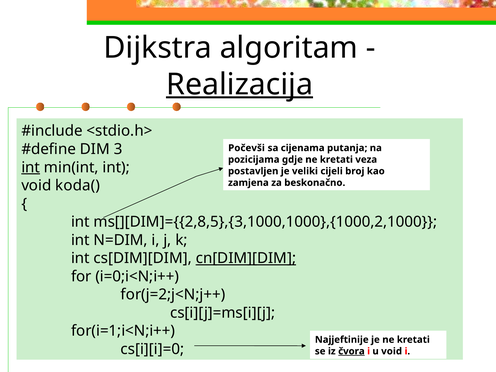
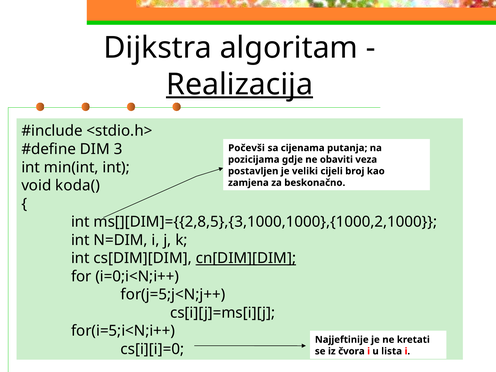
gdje ne kretati: kretati -> obaviti
int at (31, 167) underline: present -> none
for(j=2;j<N;j++: for(j=2;j<N;j++ -> for(j=5;j<N;j++
for(i=1;i<N;i++: for(i=1;i<N;i++ -> for(i=5;i<N;i++
čvora underline: present -> none
u void: void -> lista
